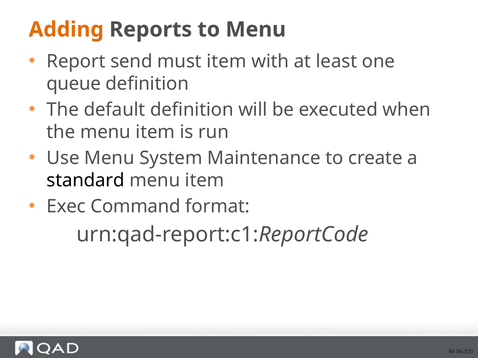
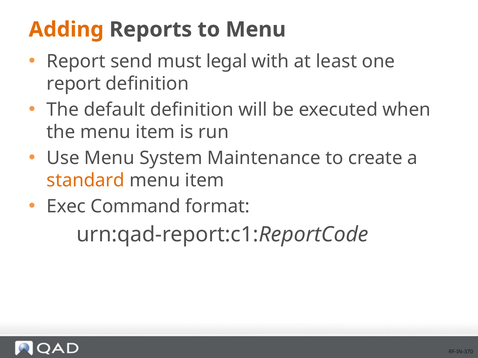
must item: item -> legal
queue at (74, 84): queue -> report
standard colour: black -> orange
